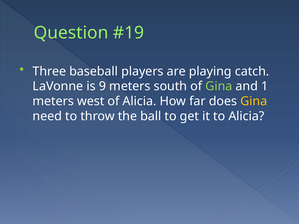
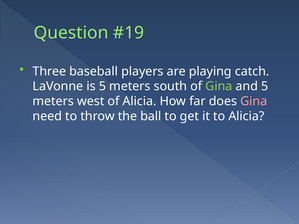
is 9: 9 -> 5
and 1: 1 -> 5
Gina at (254, 101) colour: yellow -> pink
